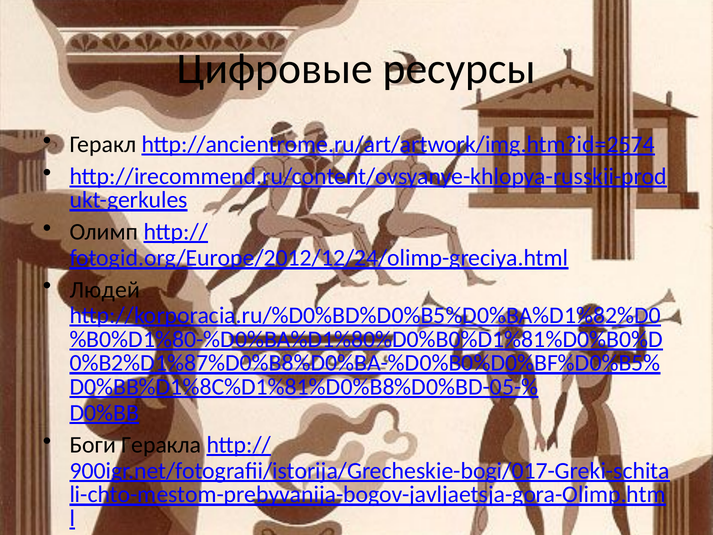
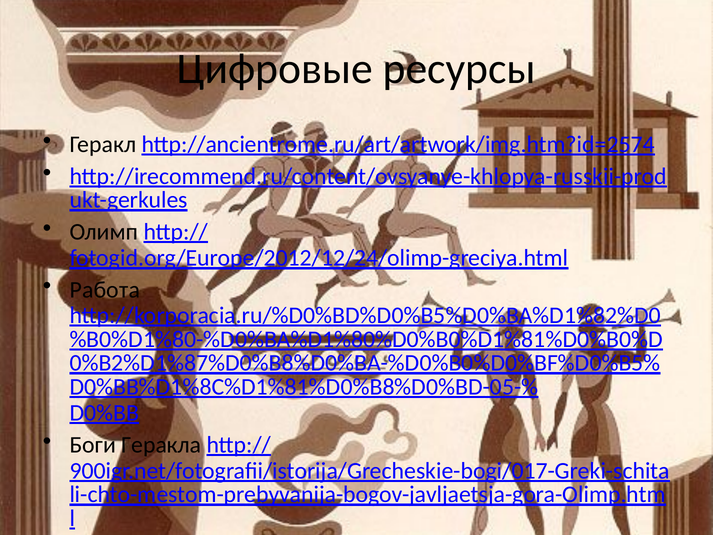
Людей: Людей -> Работа
